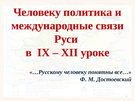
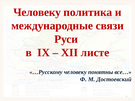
уроке: уроке -> листе
